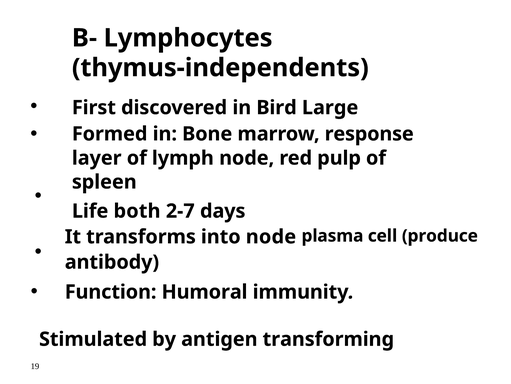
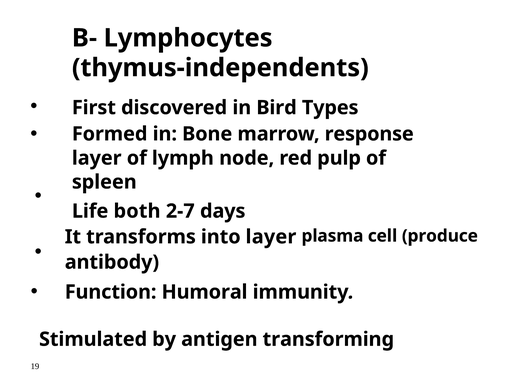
Large: Large -> Types
into node: node -> layer
